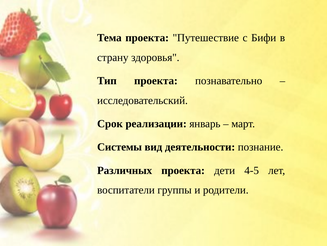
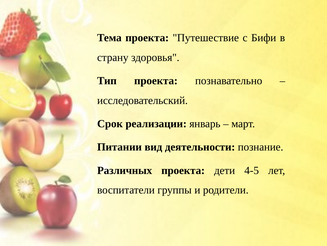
Системы: Системы -> Питании
